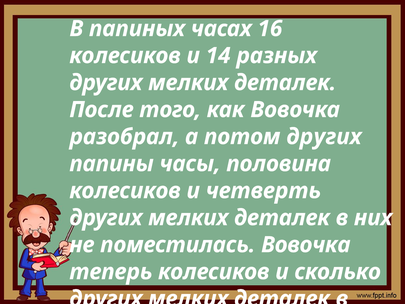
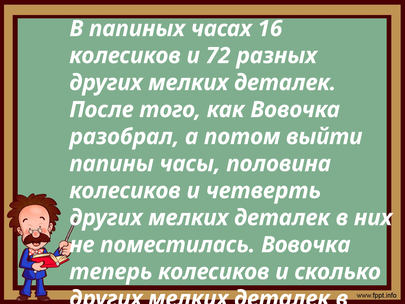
14: 14 -> 72
потом других: других -> выйти
